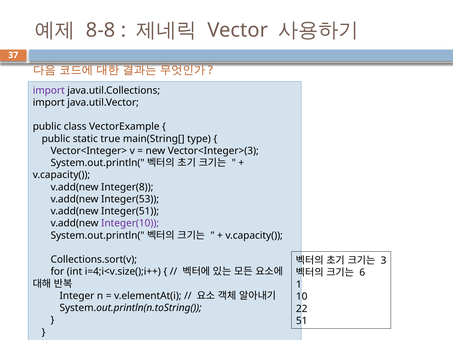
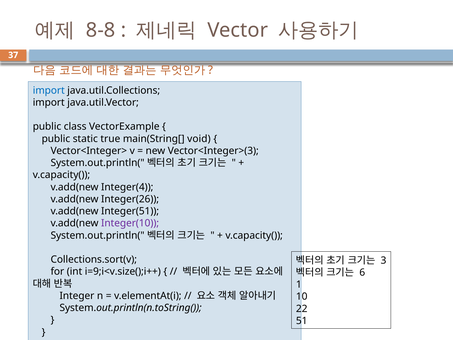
import at (49, 90) colour: purple -> blue
type: type -> void
Integer(8: Integer(8 -> Integer(4
Integer(53: Integer(53 -> Integer(26
i=4;i<v.size();i++: i=4;i<v.size();i++ -> i=9;i<v.size();i++
